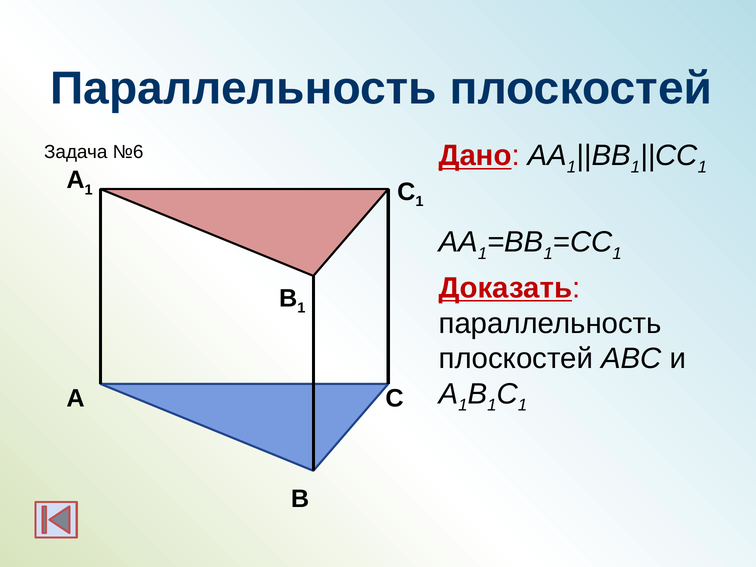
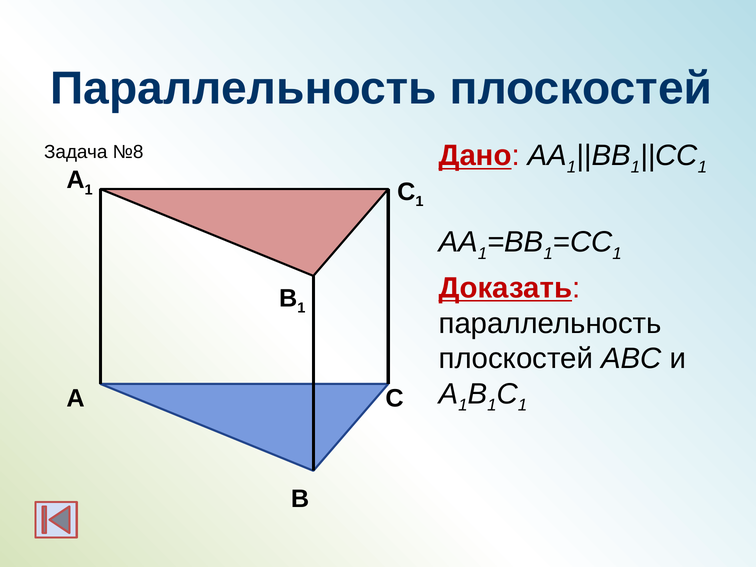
№6: №6 -> №8
